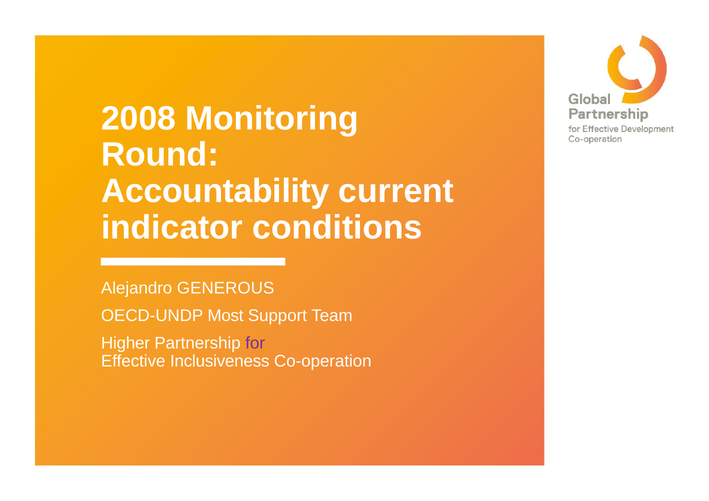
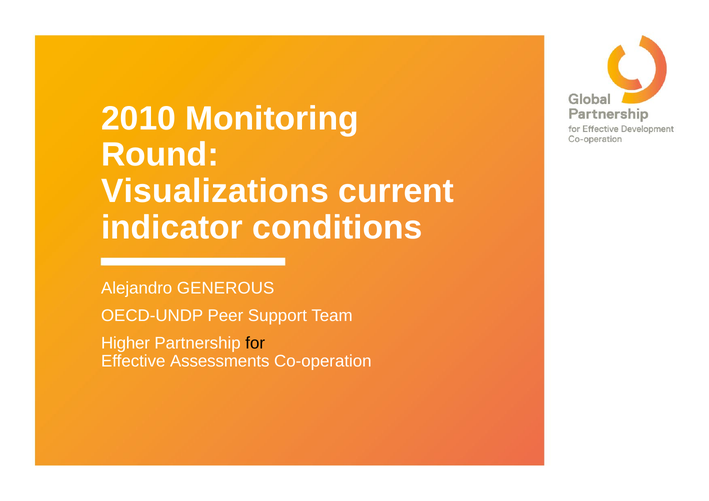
2008: 2008 -> 2010
Accountability: Accountability -> Visualizations
Most: Most -> Peer
for colour: purple -> black
Inclusiveness: Inclusiveness -> Assessments
